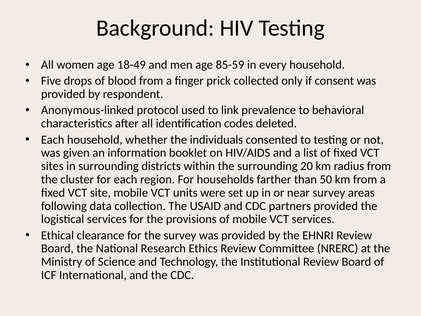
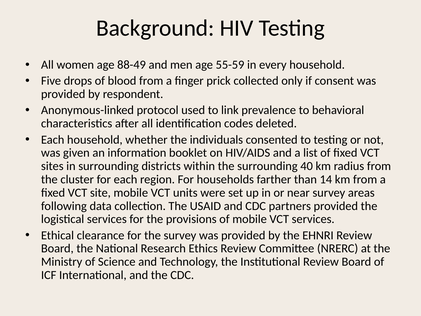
18-49: 18-49 -> 88-49
85-59: 85-59 -> 55-59
20: 20 -> 40
50: 50 -> 14
